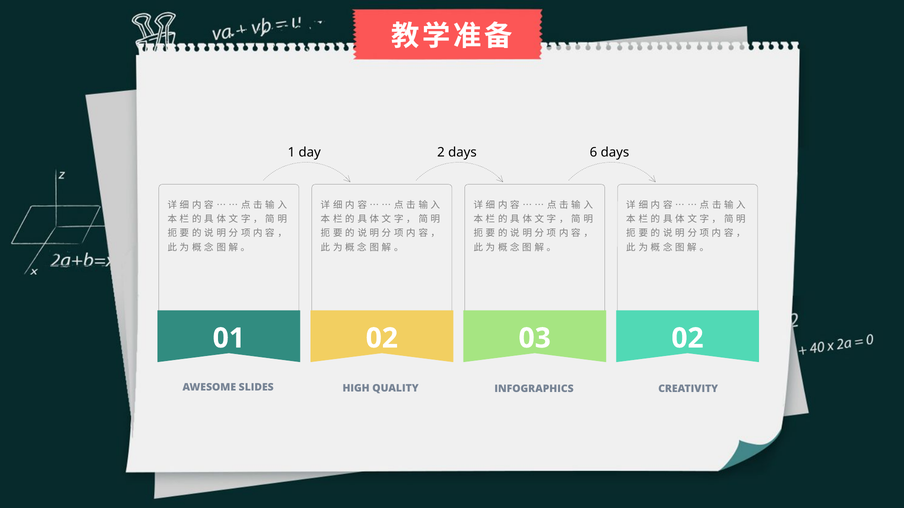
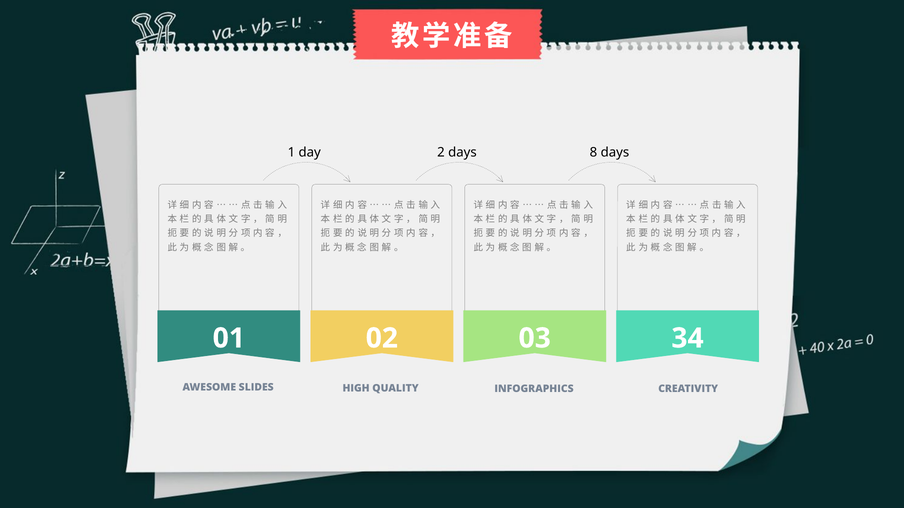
6: 6 -> 8
03 02: 02 -> 34
